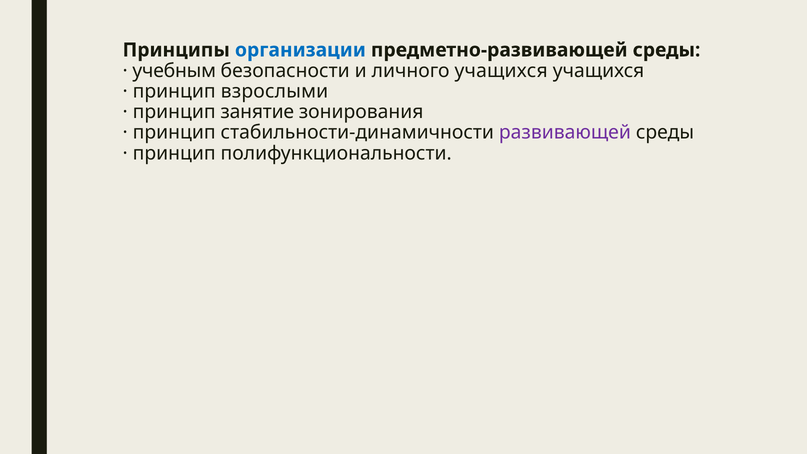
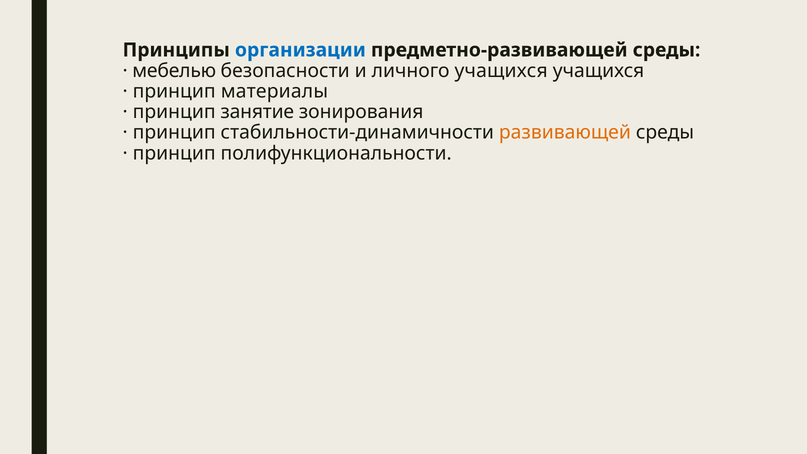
учебным: учебным -> мебелью
взрослыми: взрослыми -> материалы
развивающей colour: purple -> orange
